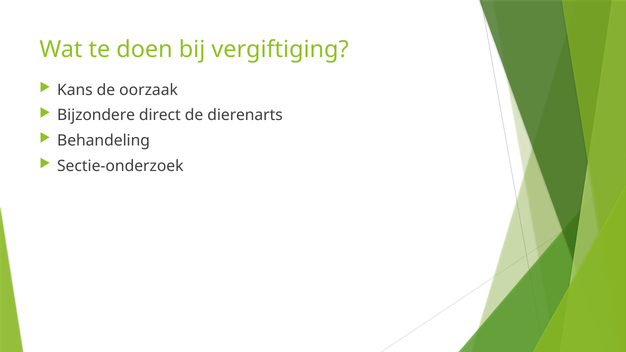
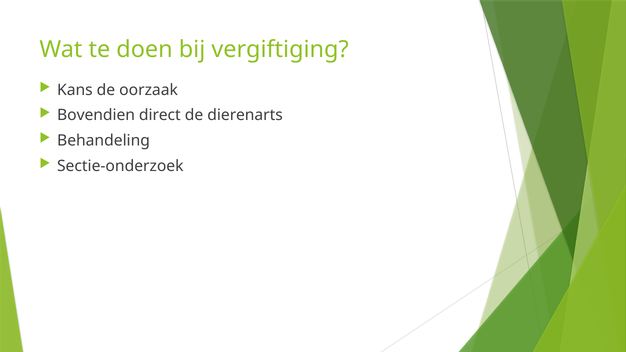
Bijzondere: Bijzondere -> Bovendien
